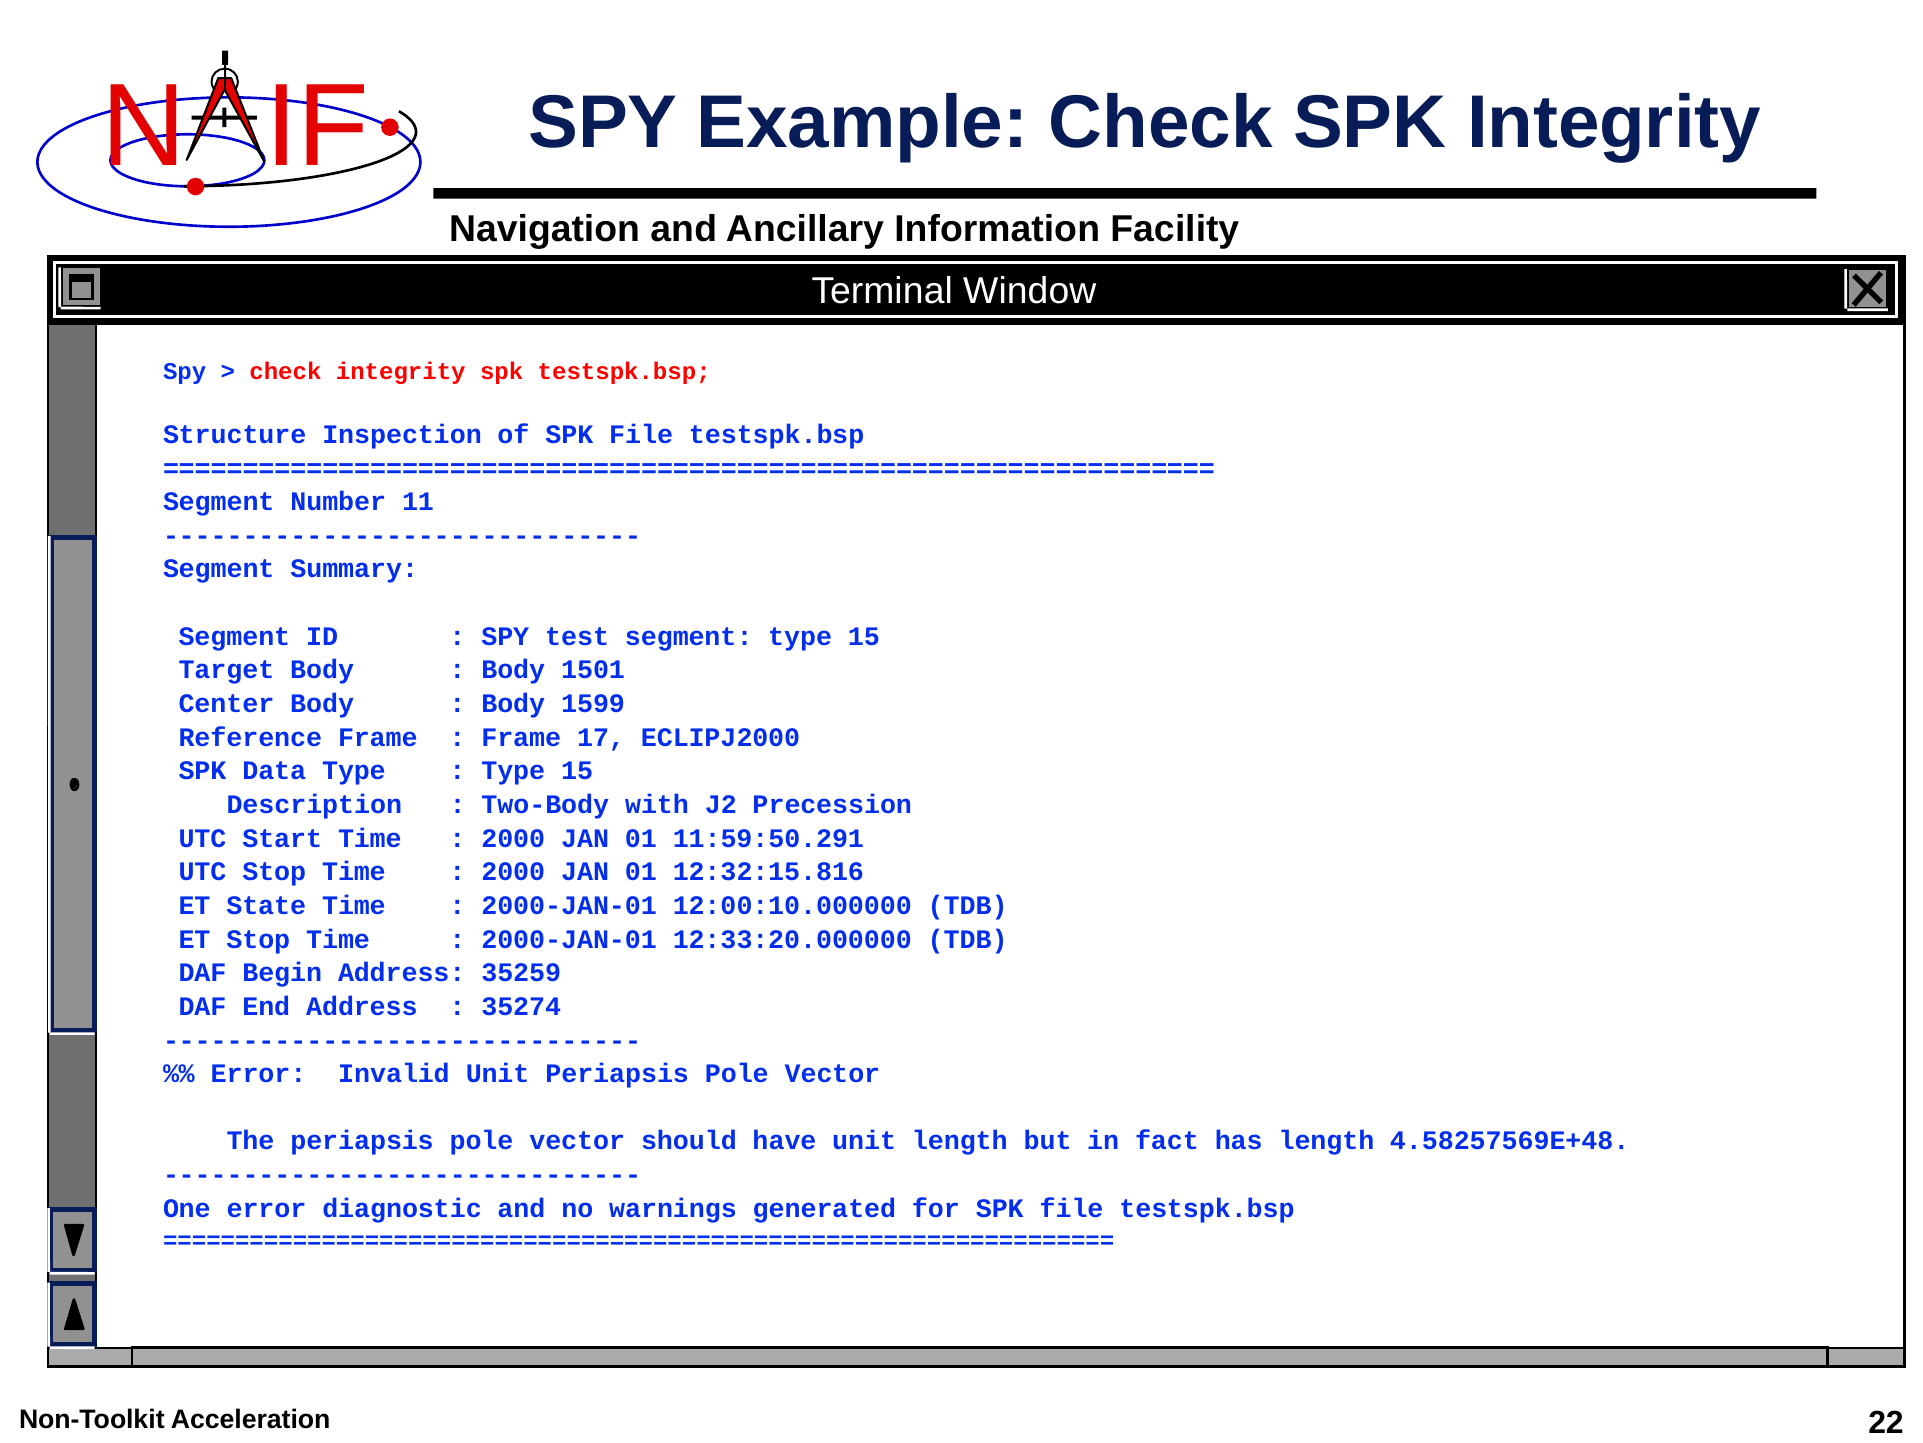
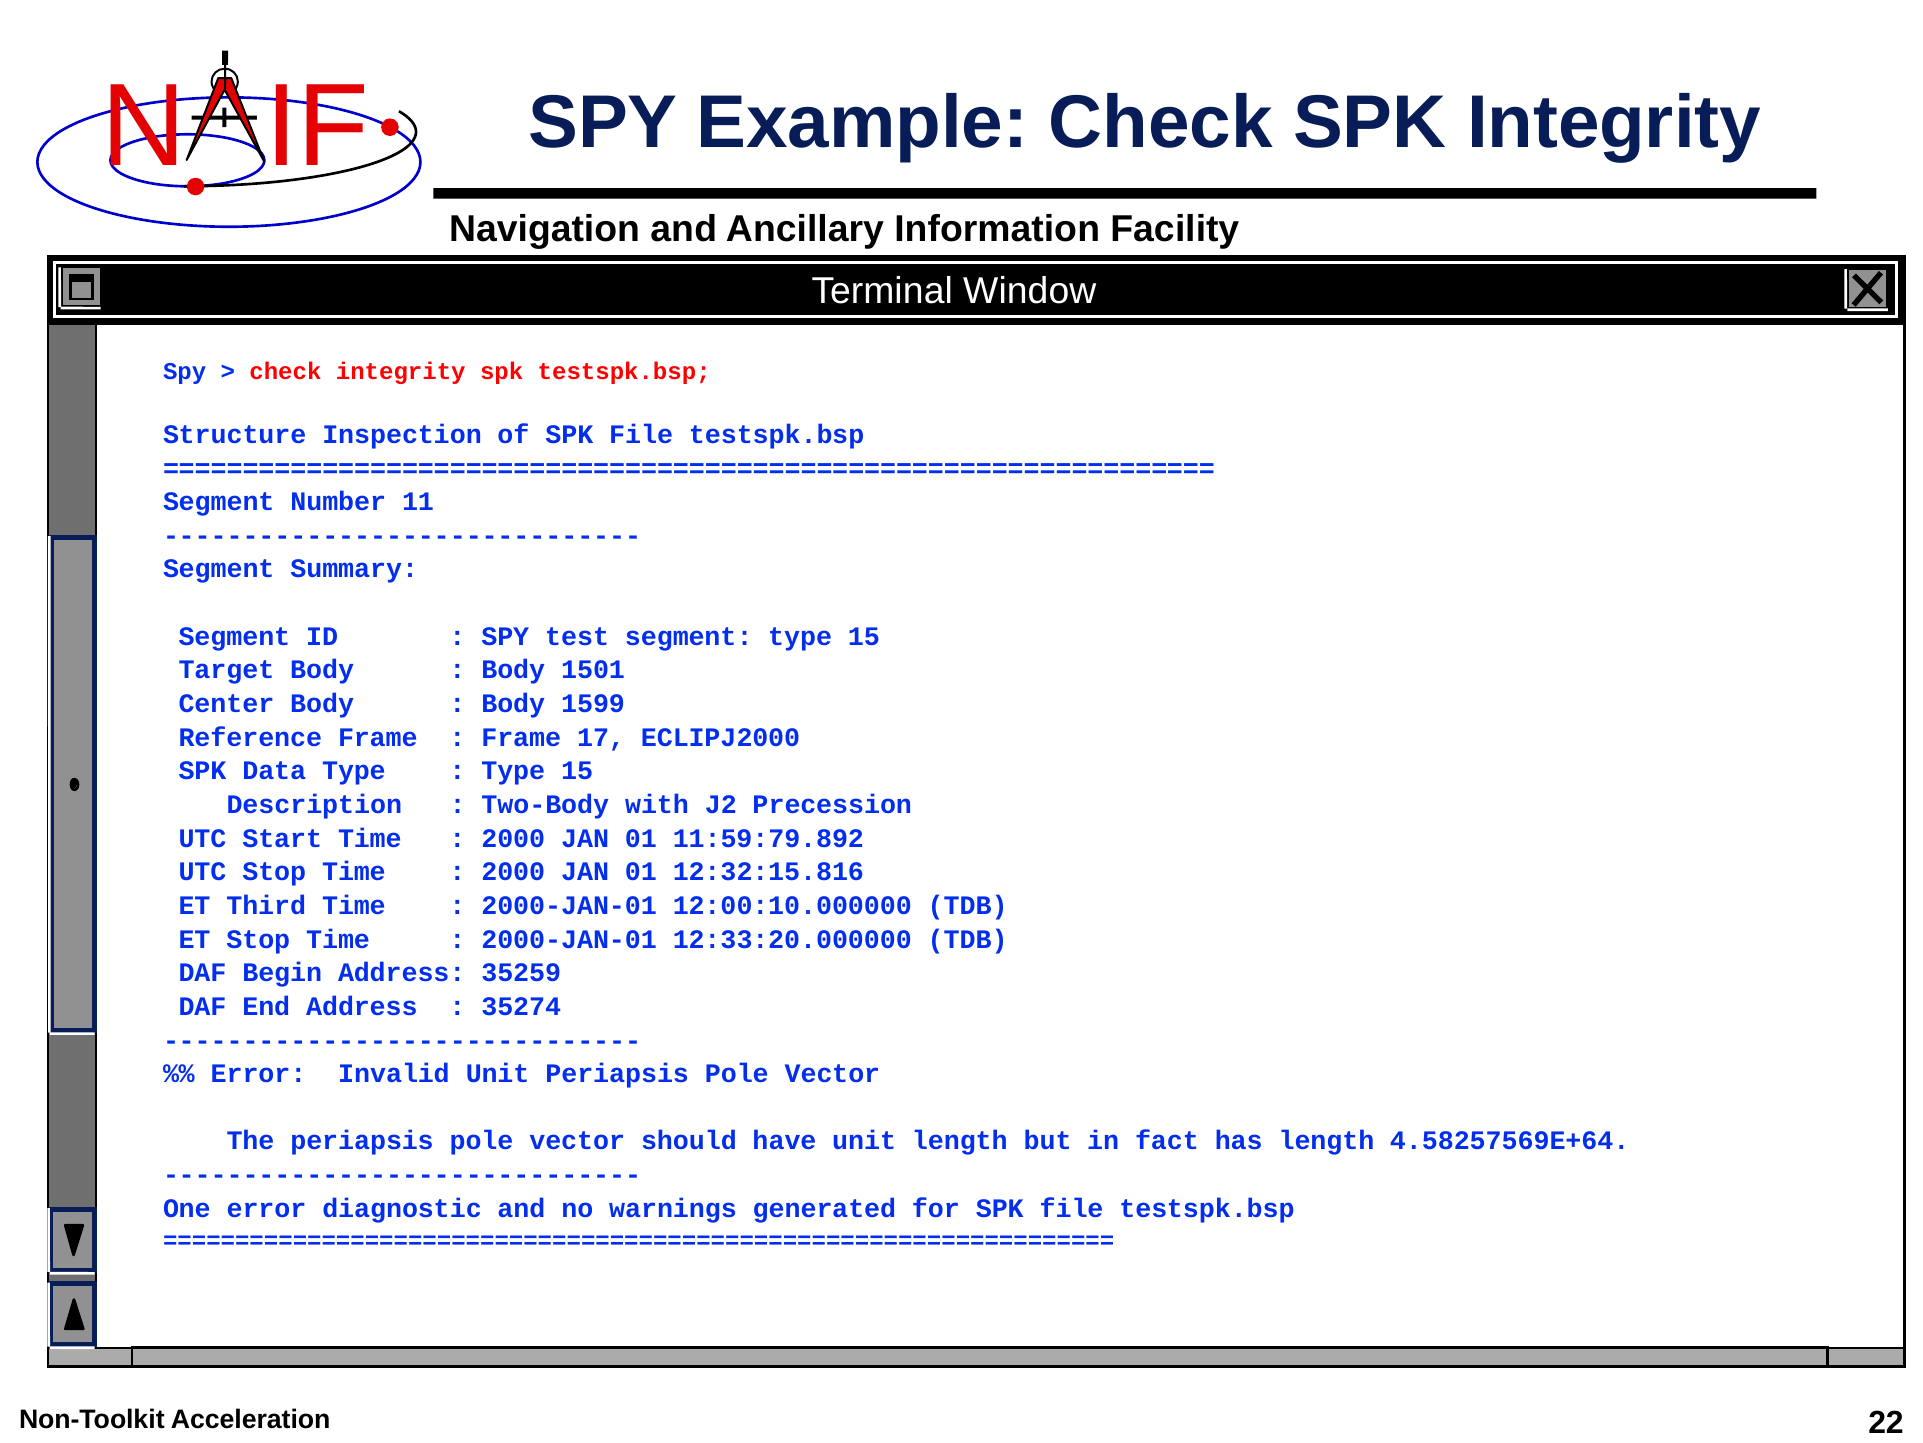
11:59:50.291: 11:59:50.291 -> 11:59:79.892
State: State -> Third
4.58257569E+48: 4.58257569E+48 -> 4.58257569E+64
